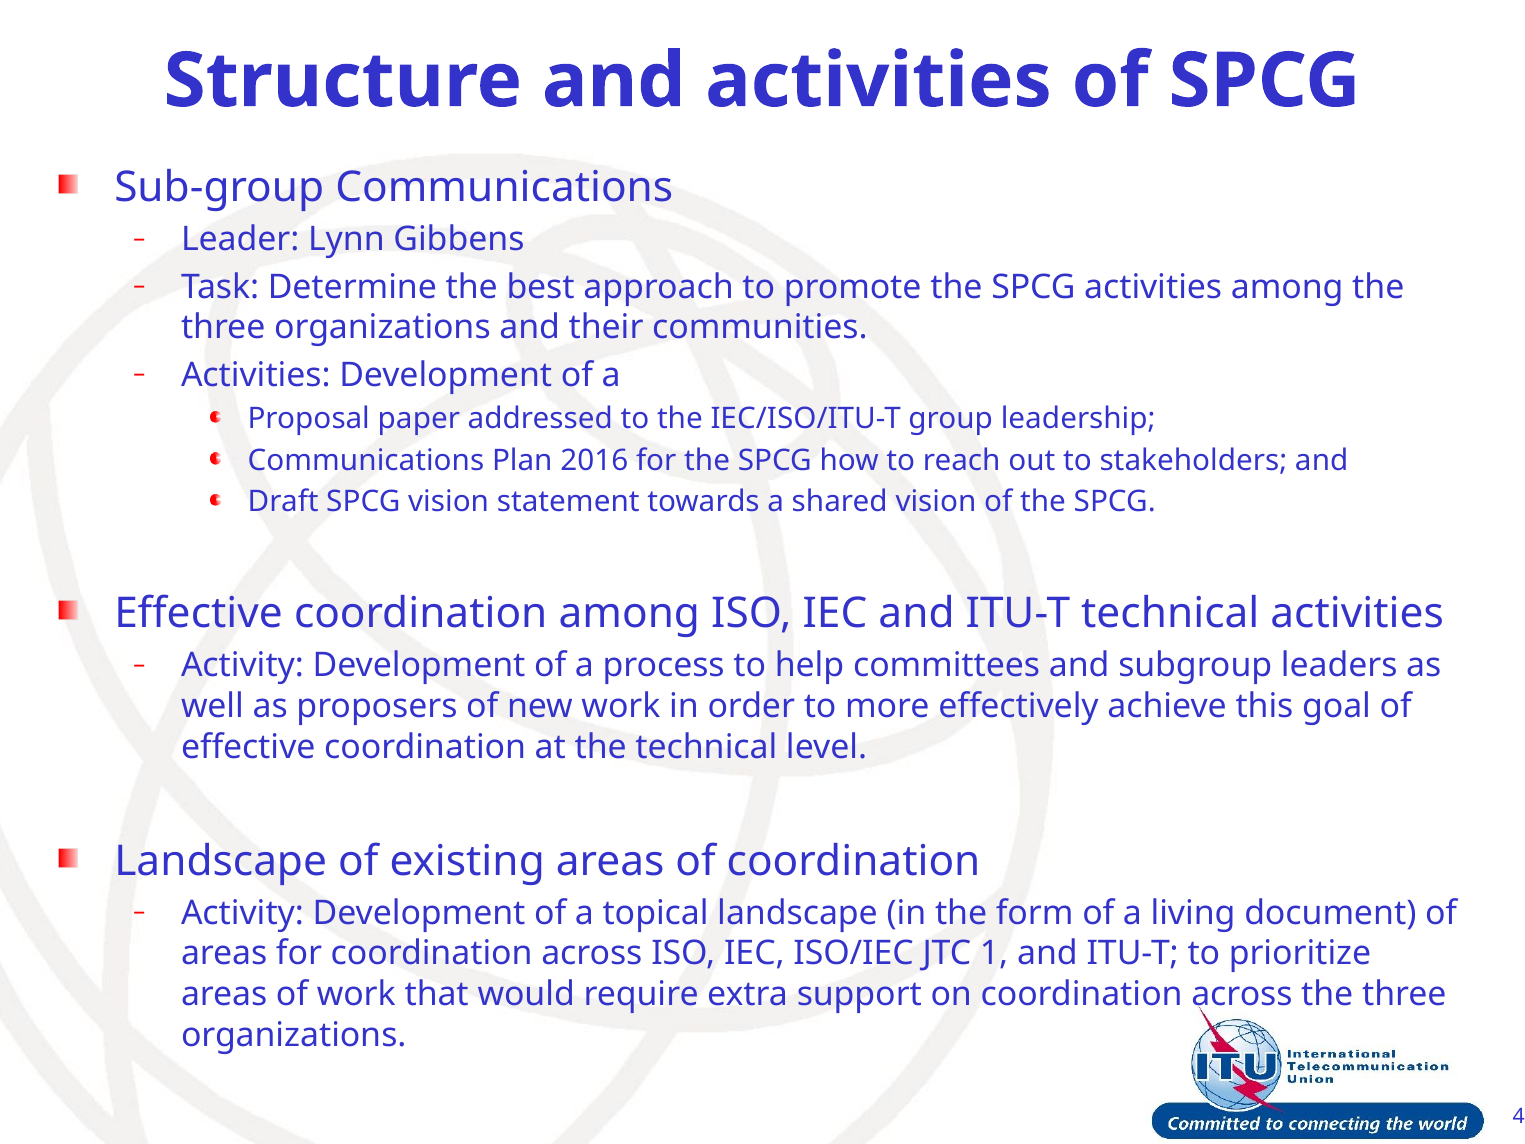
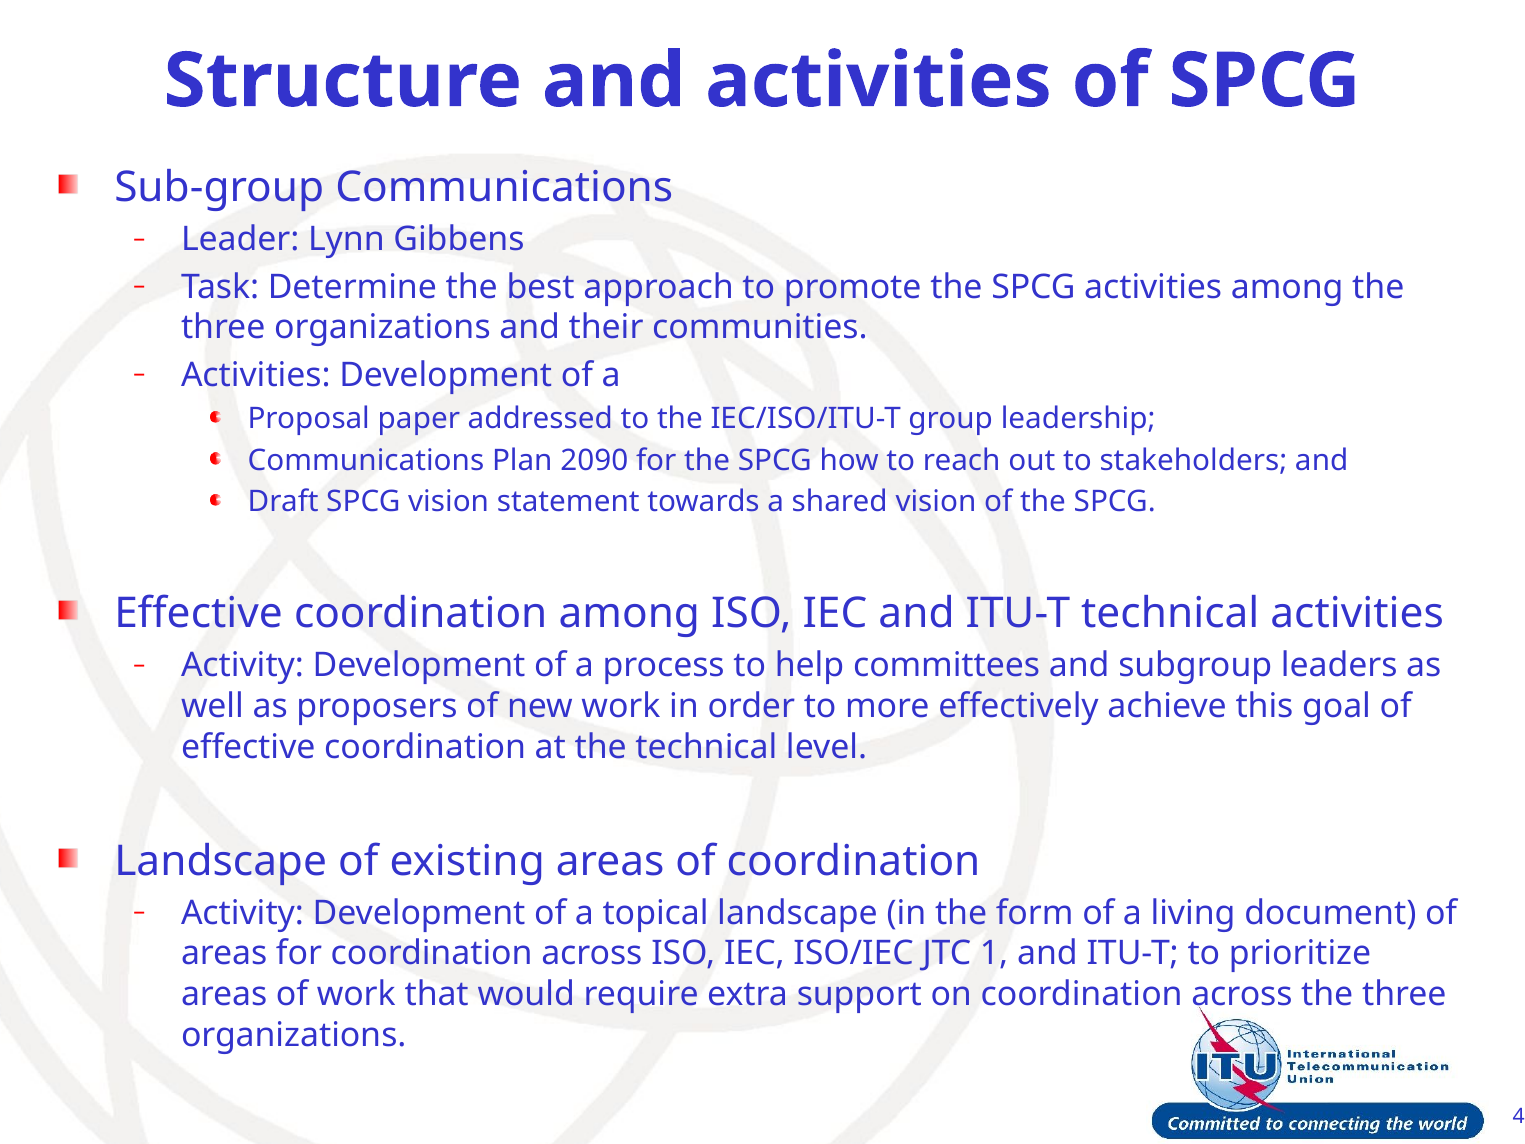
2016: 2016 -> 2090
